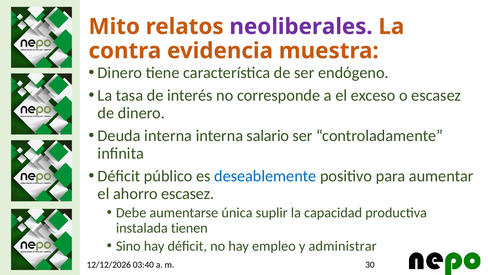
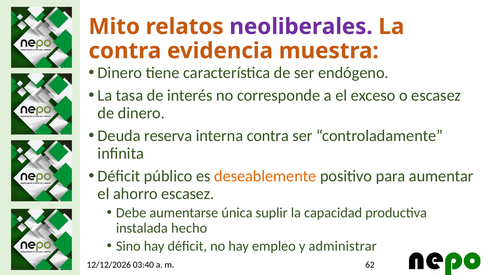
Deuda interna: interna -> reserva
interna salario: salario -> contra
deseablemente colour: blue -> orange
tienen: tienen -> hecho
30: 30 -> 62
